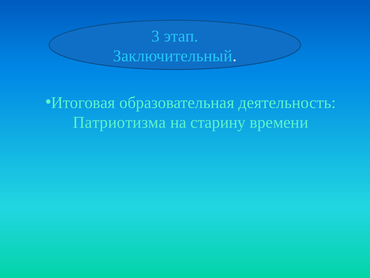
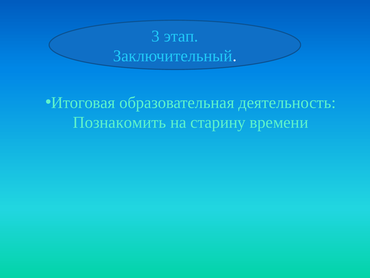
Патриотизма: Патриотизма -> Познакомить
